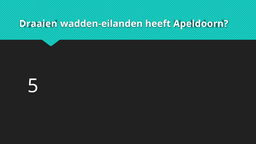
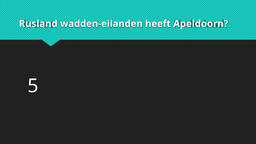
Draaien: Draaien -> Rusland
